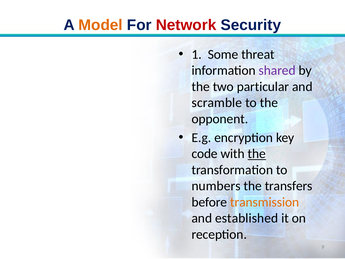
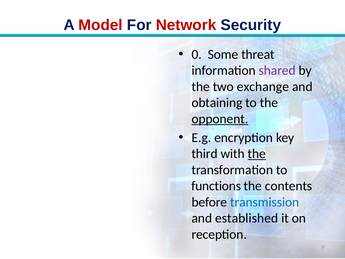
Model colour: orange -> red
1: 1 -> 0
particular: particular -> exchange
scramble: scramble -> obtaining
opponent underline: none -> present
code: code -> third
numbers: numbers -> functions
transfers: transfers -> contents
transmission colour: orange -> blue
